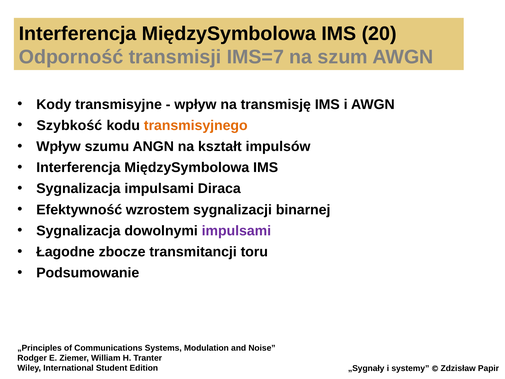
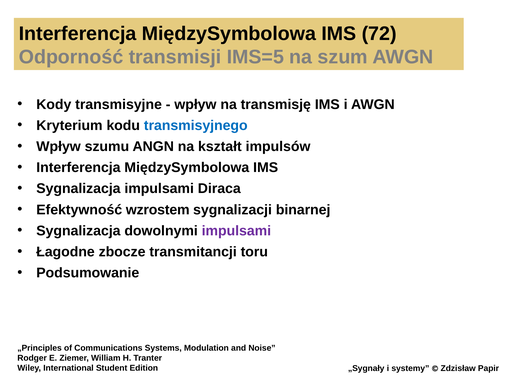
20: 20 -> 72
IMS=7: IMS=7 -> IMS=5
Szybkość: Szybkość -> Kryterium
transmisyjnego colour: orange -> blue
